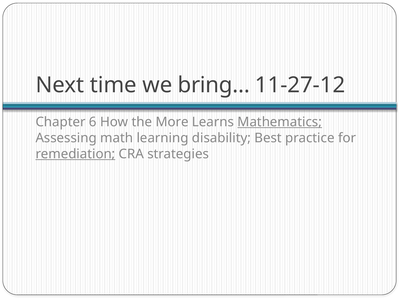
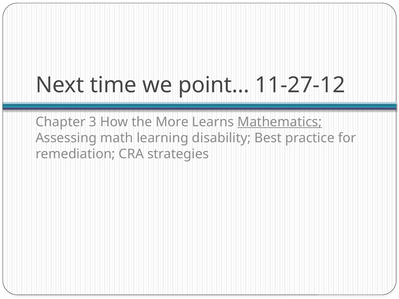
bring…: bring… -> point…
6: 6 -> 3
remediation underline: present -> none
